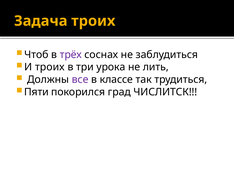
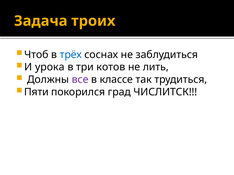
трёх colour: purple -> blue
И троих: троих -> урока
урока: урока -> котов
